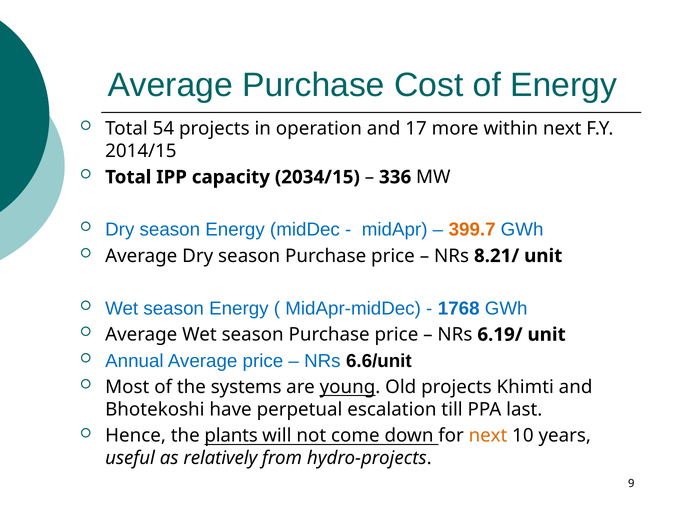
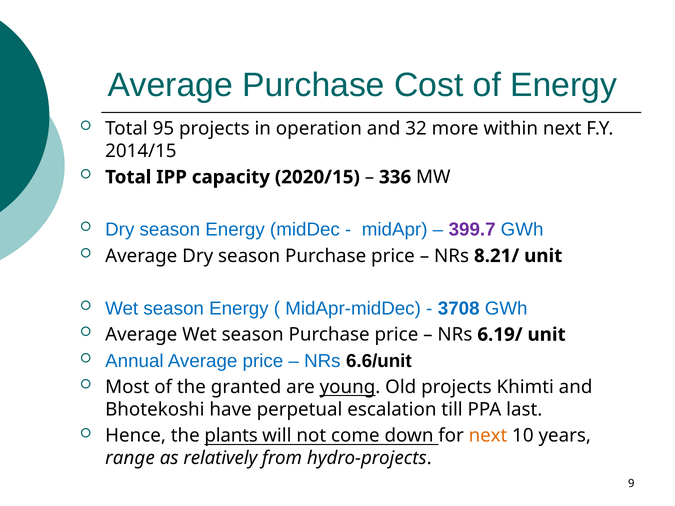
54: 54 -> 95
17: 17 -> 32
2034/15: 2034/15 -> 2020/15
399.7 colour: orange -> purple
1768: 1768 -> 3708
systems: systems -> granted
useful: useful -> range
